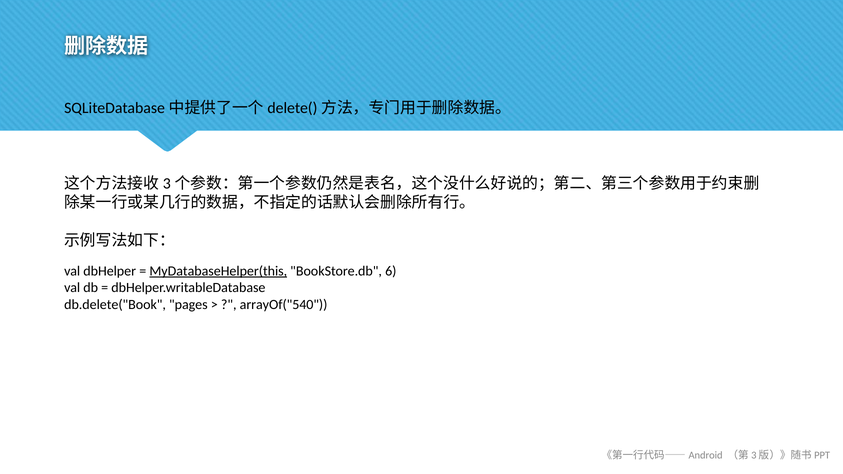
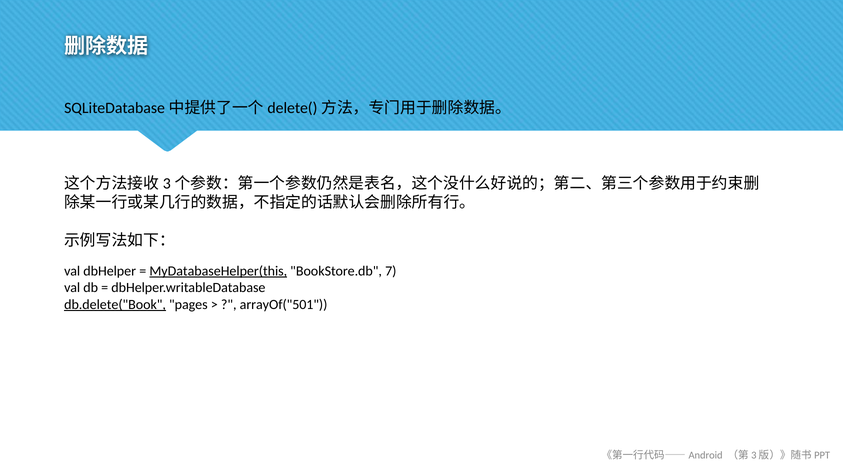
6: 6 -> 7
db.delete("Book underline: none -> present
arrayOf("540: arrayOf("540 -> arrayOf("501
